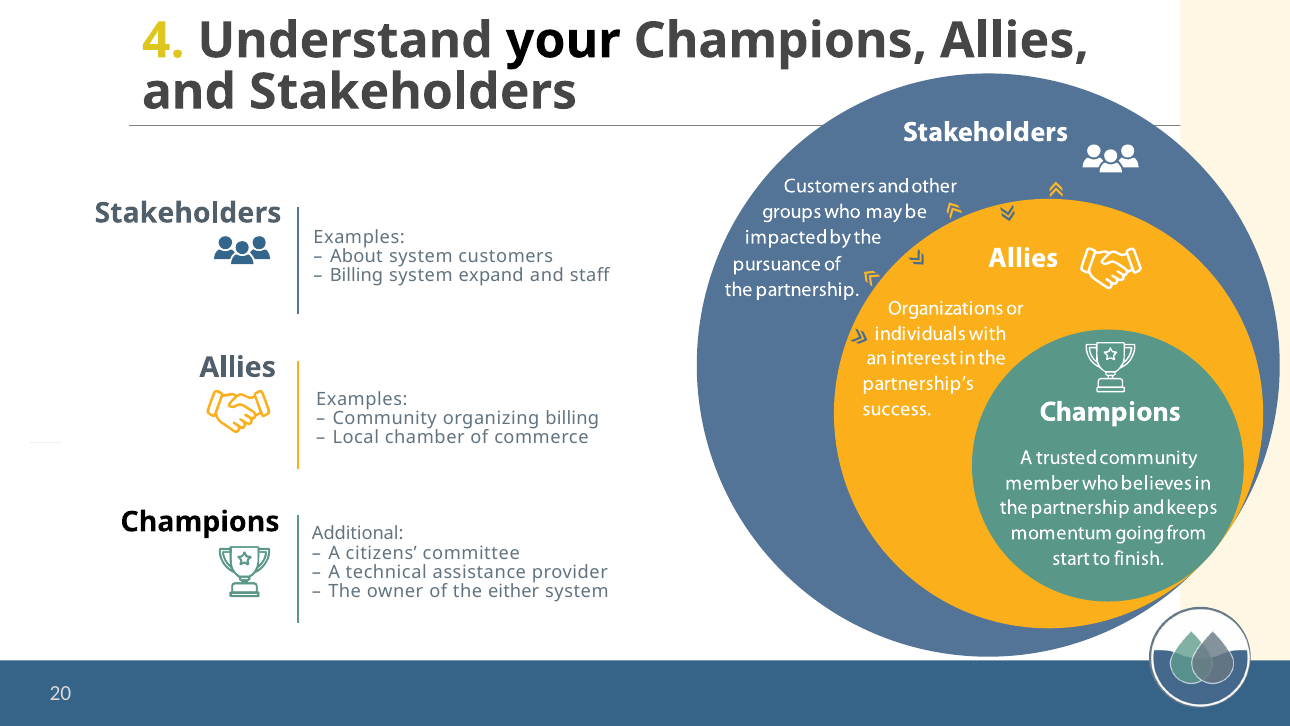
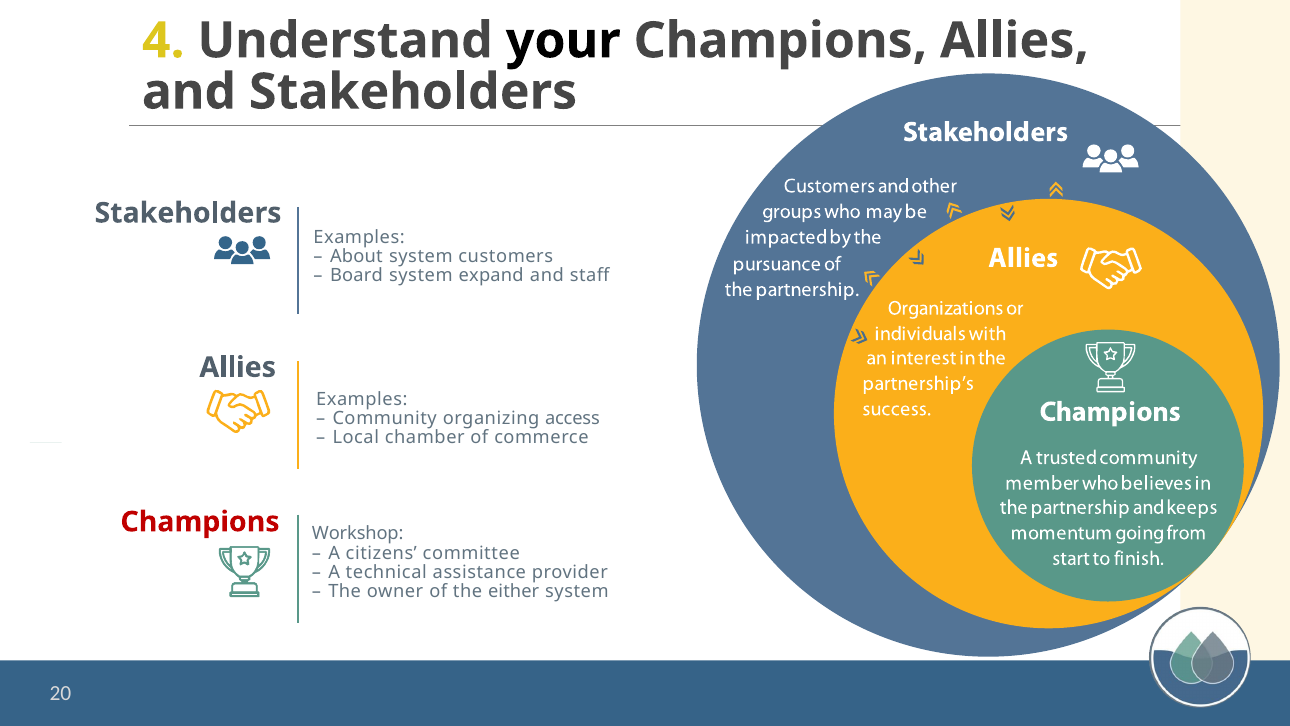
Billing at (357, 276): Billing -> Board
organizing billing: billing -> access
Champions at (200, 522) colour: black -> red
Additional: Additional -> Workshop
